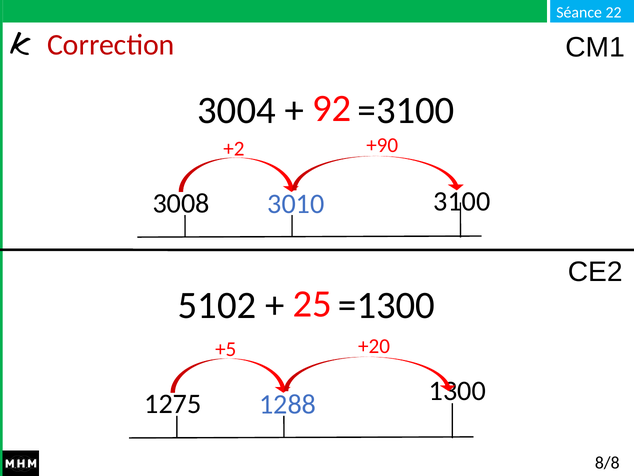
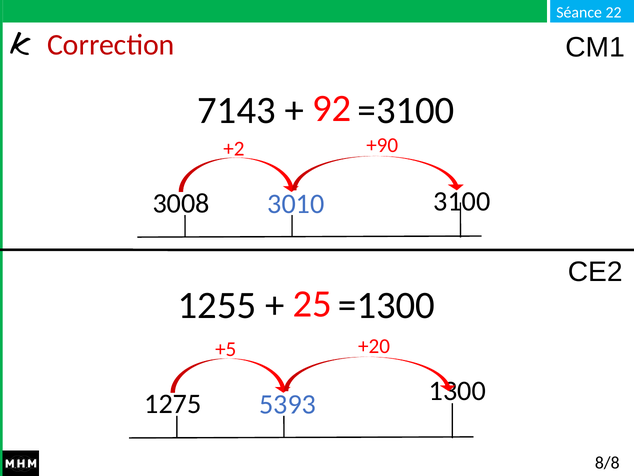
3004: 3004 -> 7143
5102: 5102 -> 1255
1288: 1288 -> 5393
